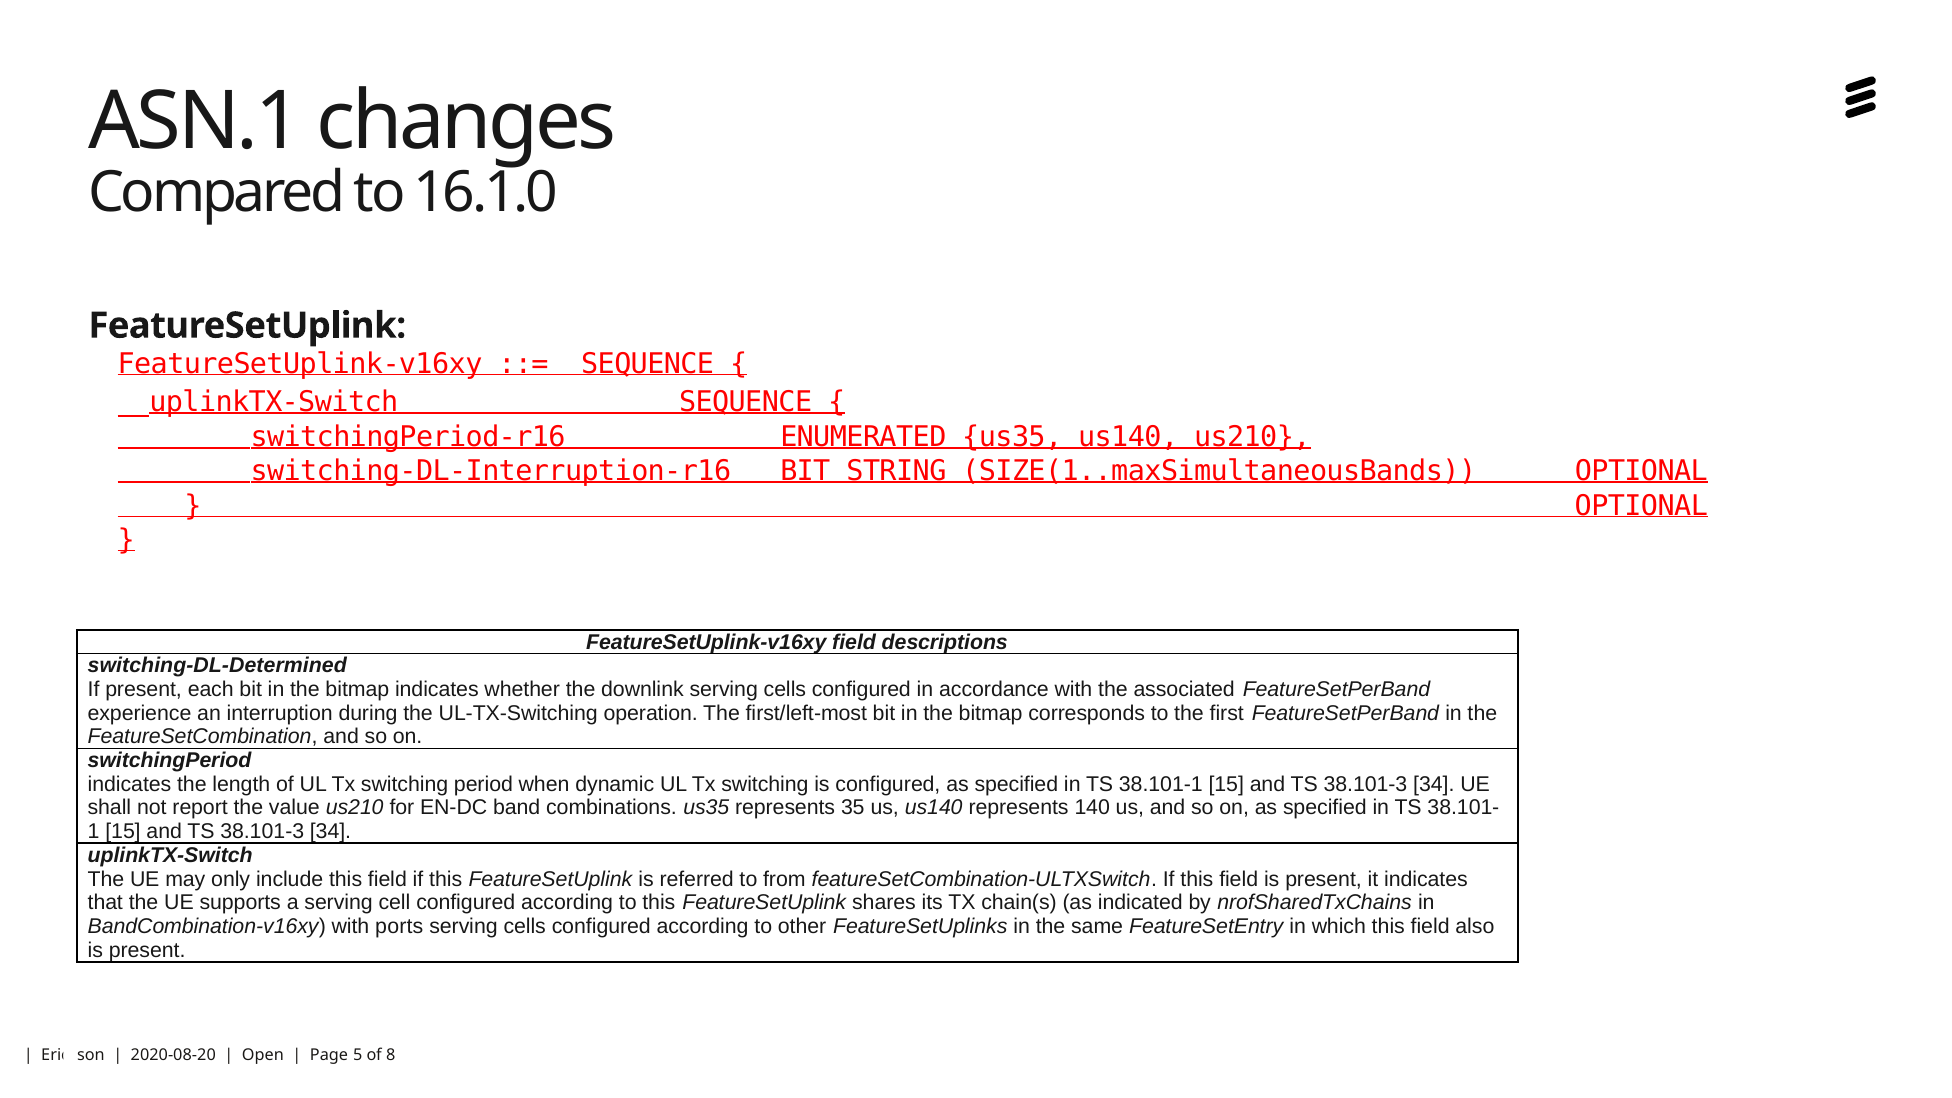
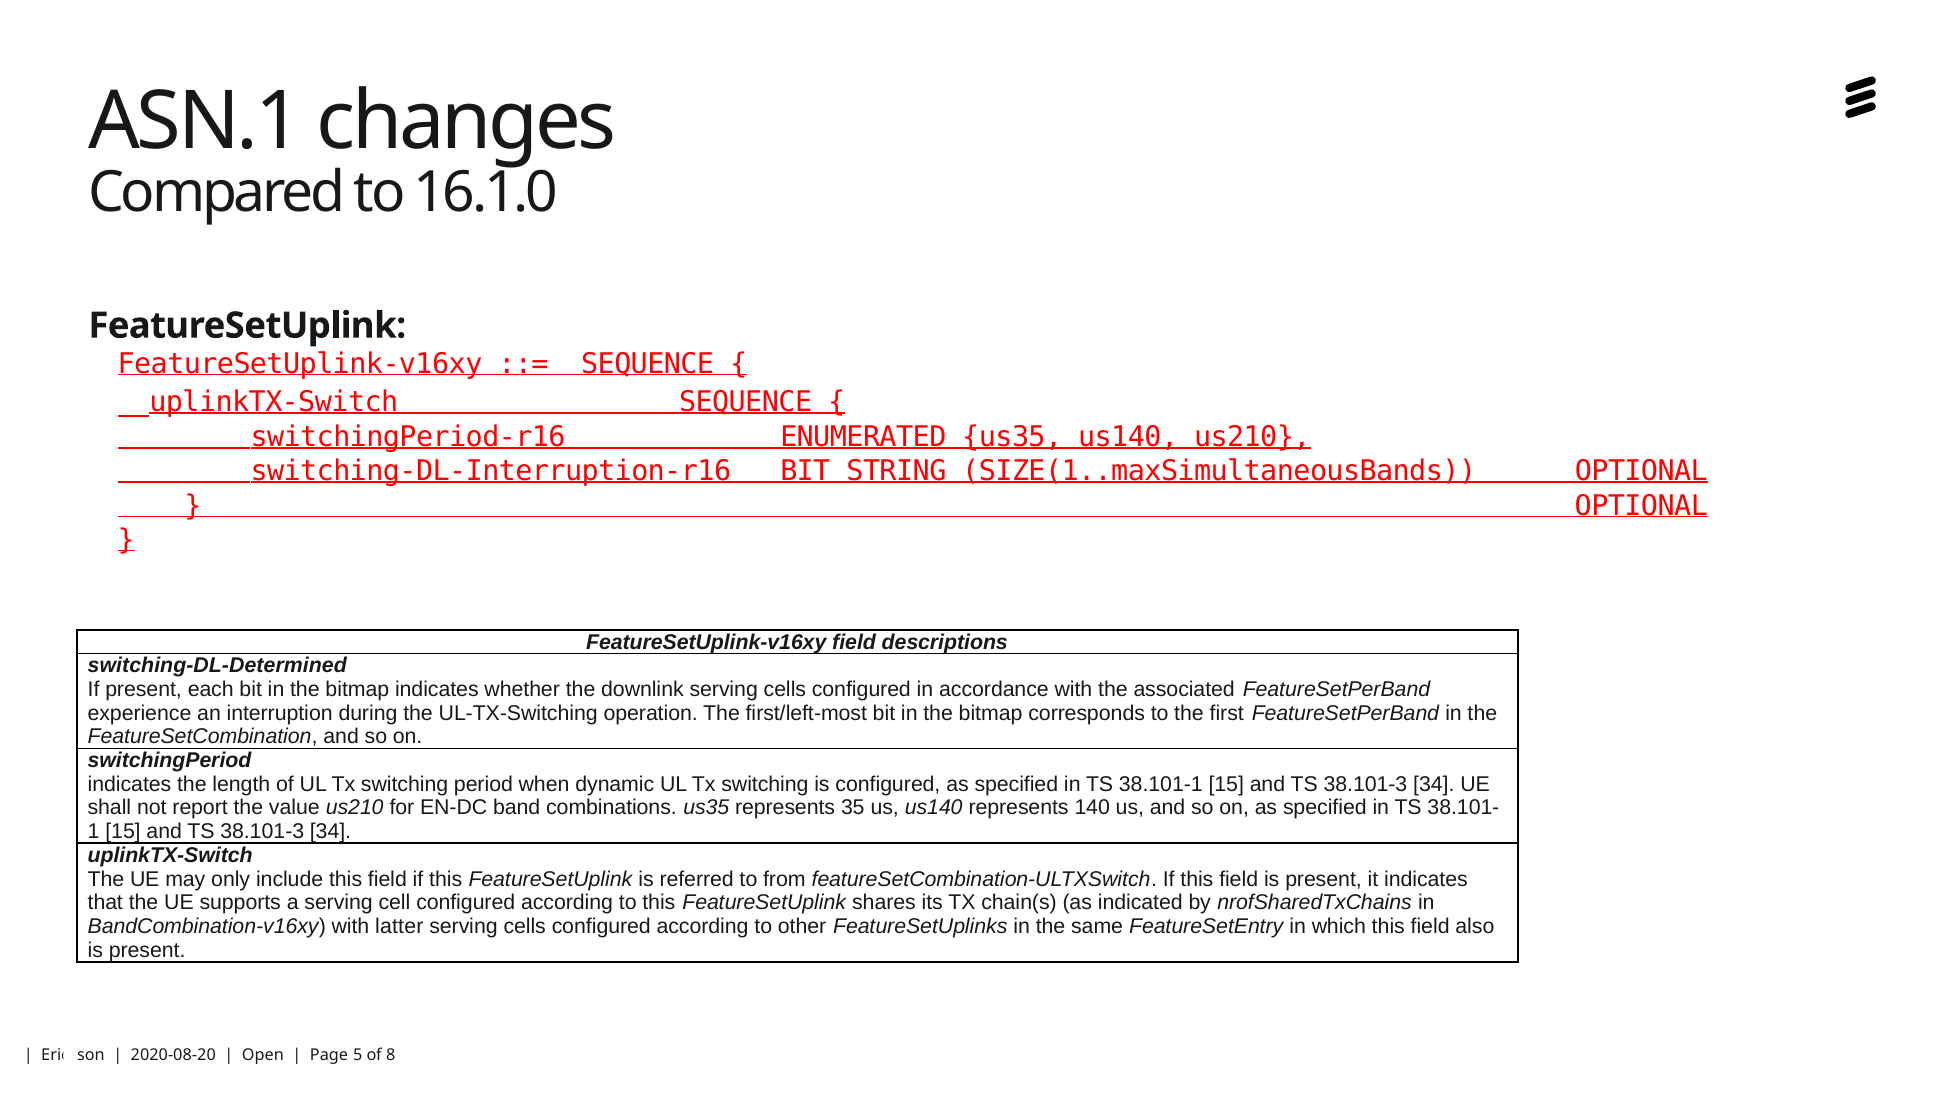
ports: ports -> latter
